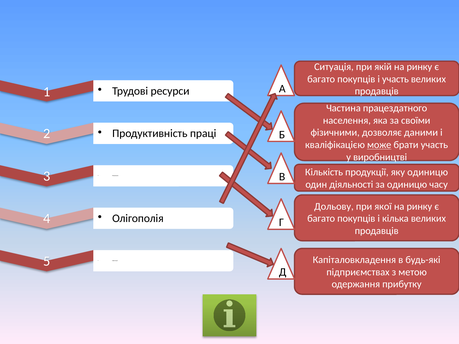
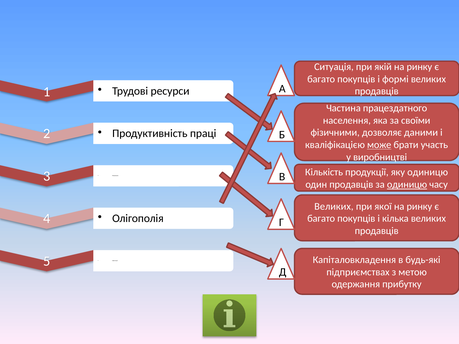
і участь: участь -> формі
один діяльності: діяльності -> продавців
одиницю at (407, 185) underline: none -> present
Дольову at (334, 206): Дольову -> Великих
